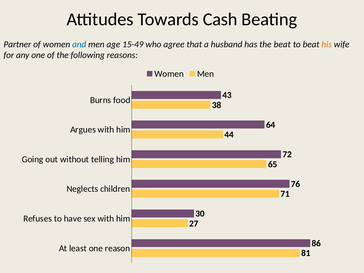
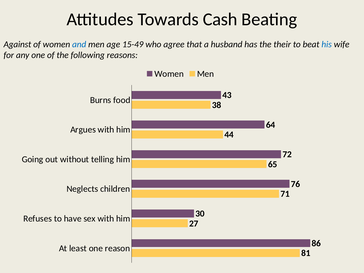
Partner: Partner -> Against
the beat: beat -> their
his colour: orange -> blue
